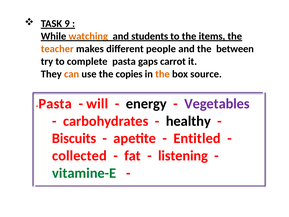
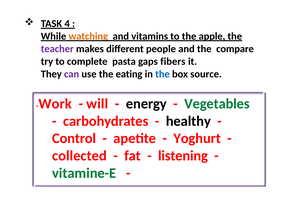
9: 9 -> 4
students: students -> vitamins
items: items -> apple
teacher colour: orange -> purple
between: between -> compare
carrot: carrot -> fibers
can colour: orange -> purple
copies: copies -> eating
the at (162, 74) colour: orange -> blue
Pasta at (55, 104): Pasta -> Work
Vegetables colour: purple -> green
Biscuits: Biscuits -> Control
Entitled: Entitled -> Yoghurt
